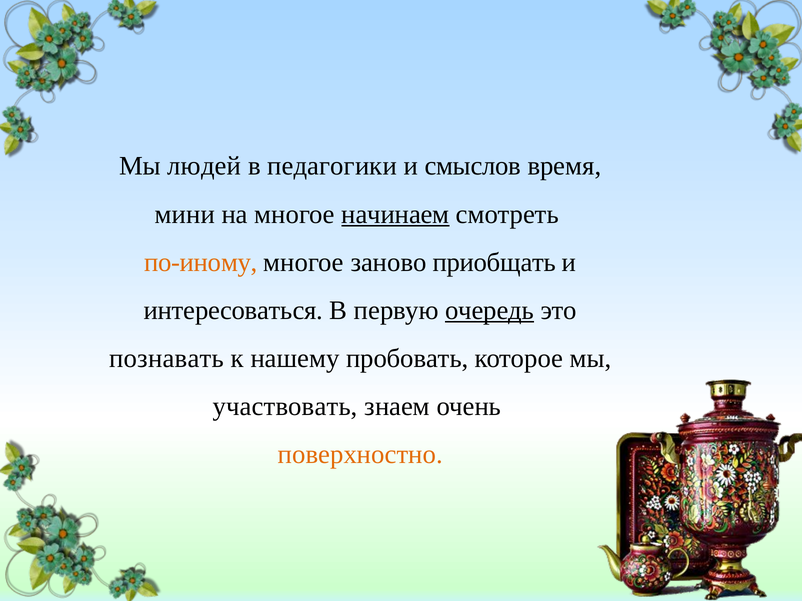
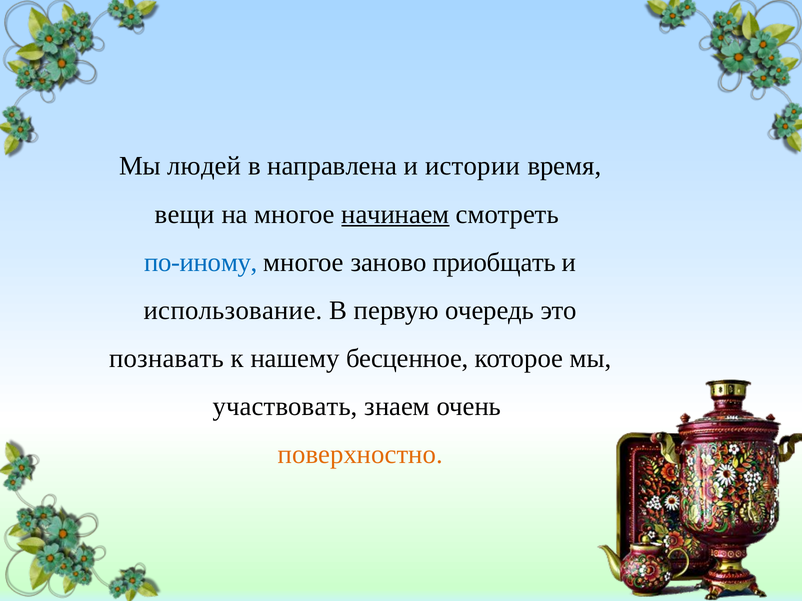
педагогики: педагогики -> направлена
смыслов: смыслов -> истории
мини: мини -> вещи
по-иному colour: orange -> blue
интересоваться: интересоваться -> использование
очередь underline: present -> none
пробовать: пробовать -> бесценное
